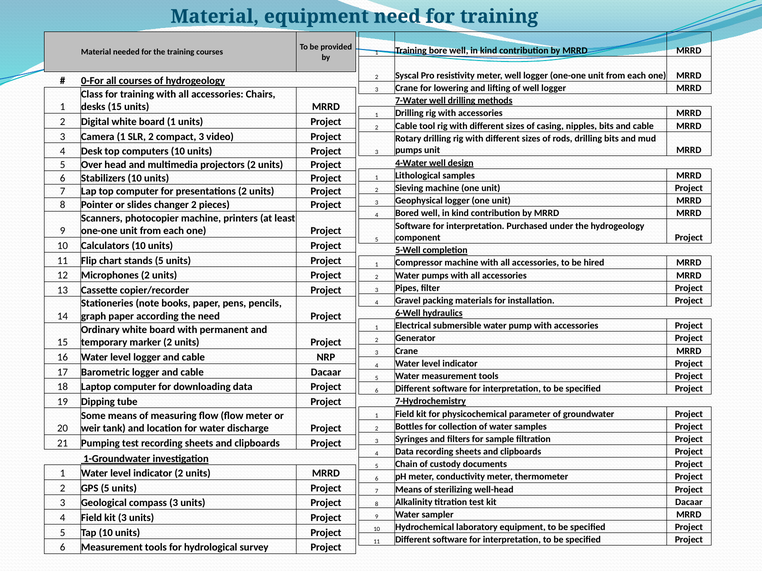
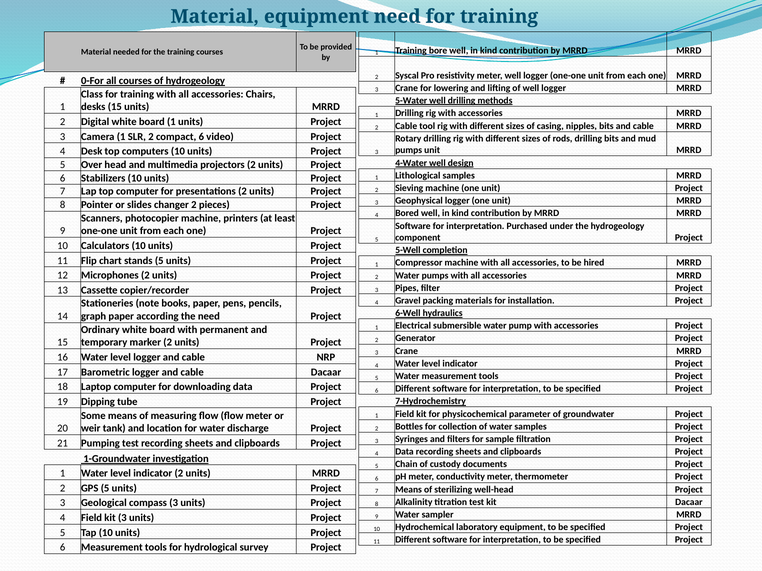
7-Water: 7-Water -> 5-Water
compact 3: 3 -> 6
